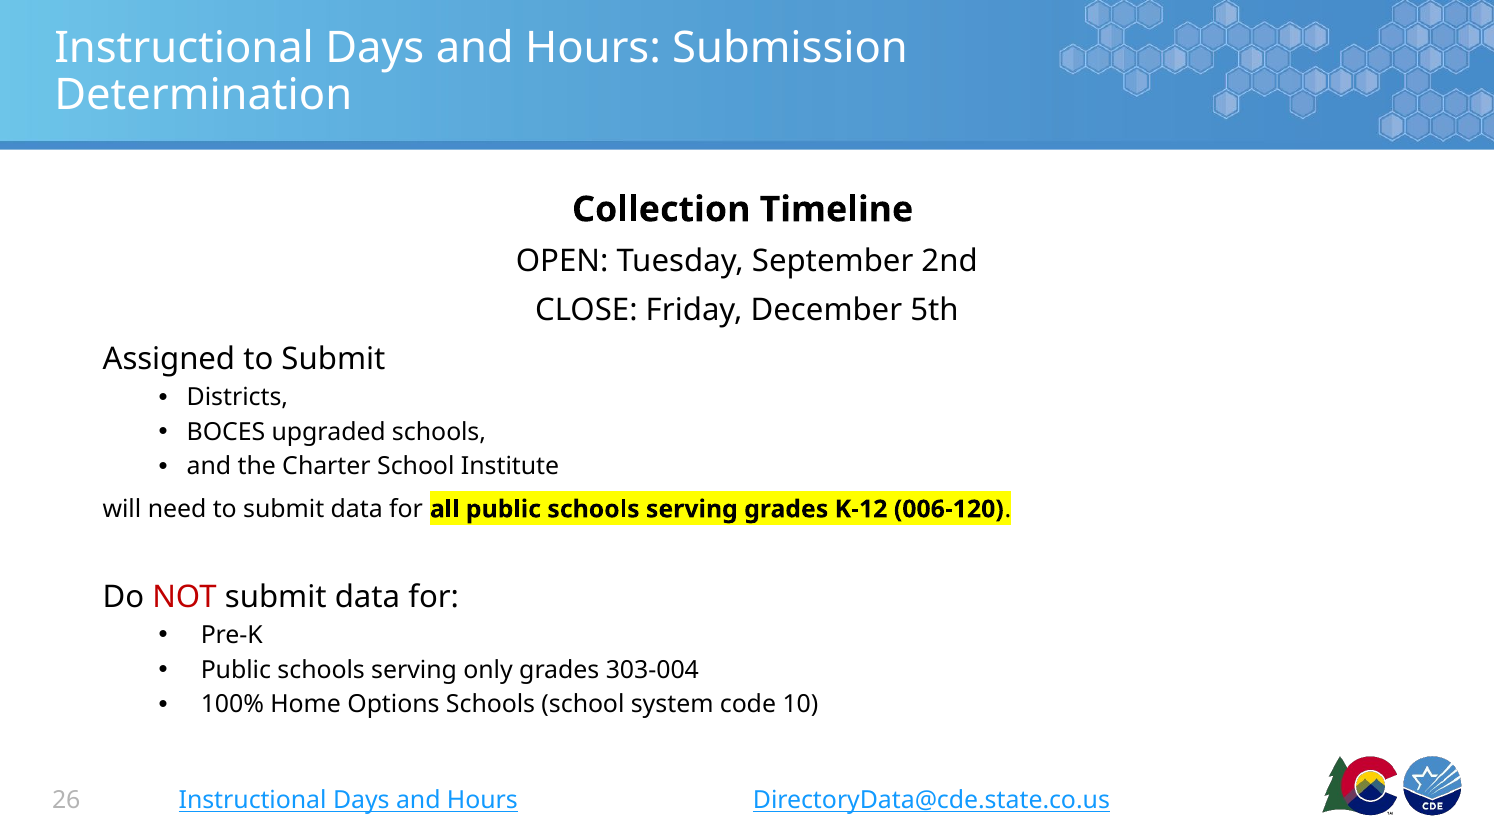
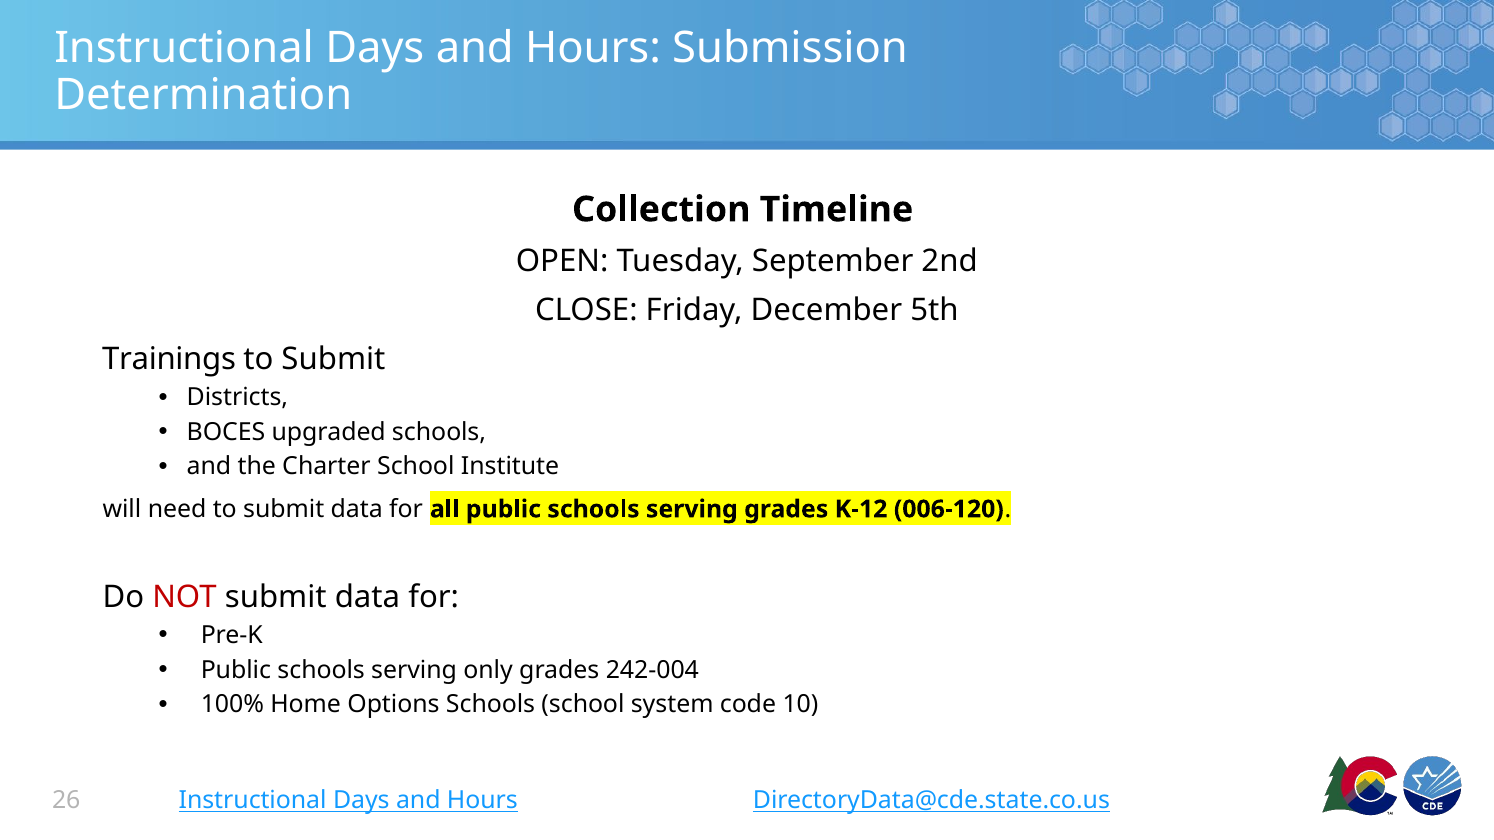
Assigned: Assigned -> Trainings
303-004: 303-004 -> 242-004
